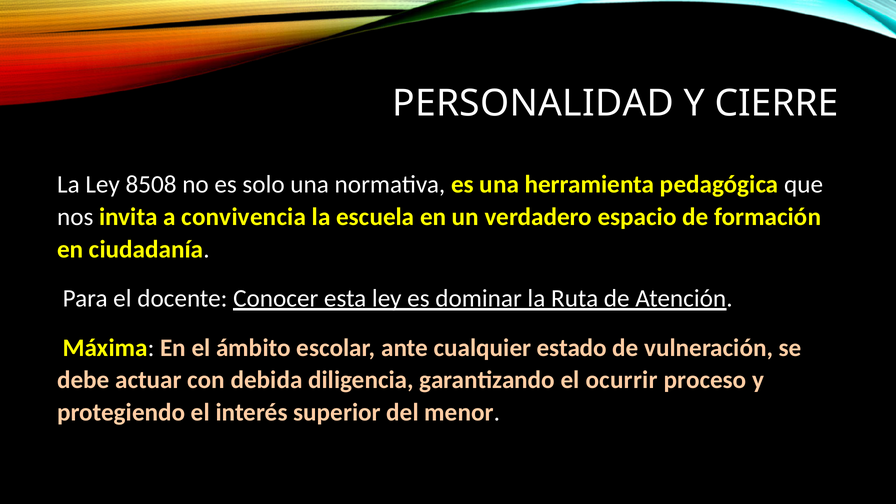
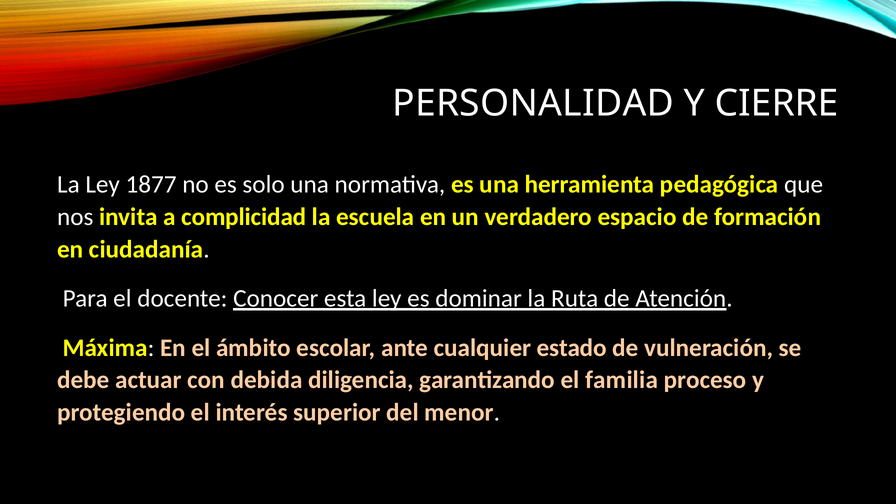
8508: 8508 -> 1877
convivencia: convivencia -> complicidad
ocurrir: ocurrir -> familia
